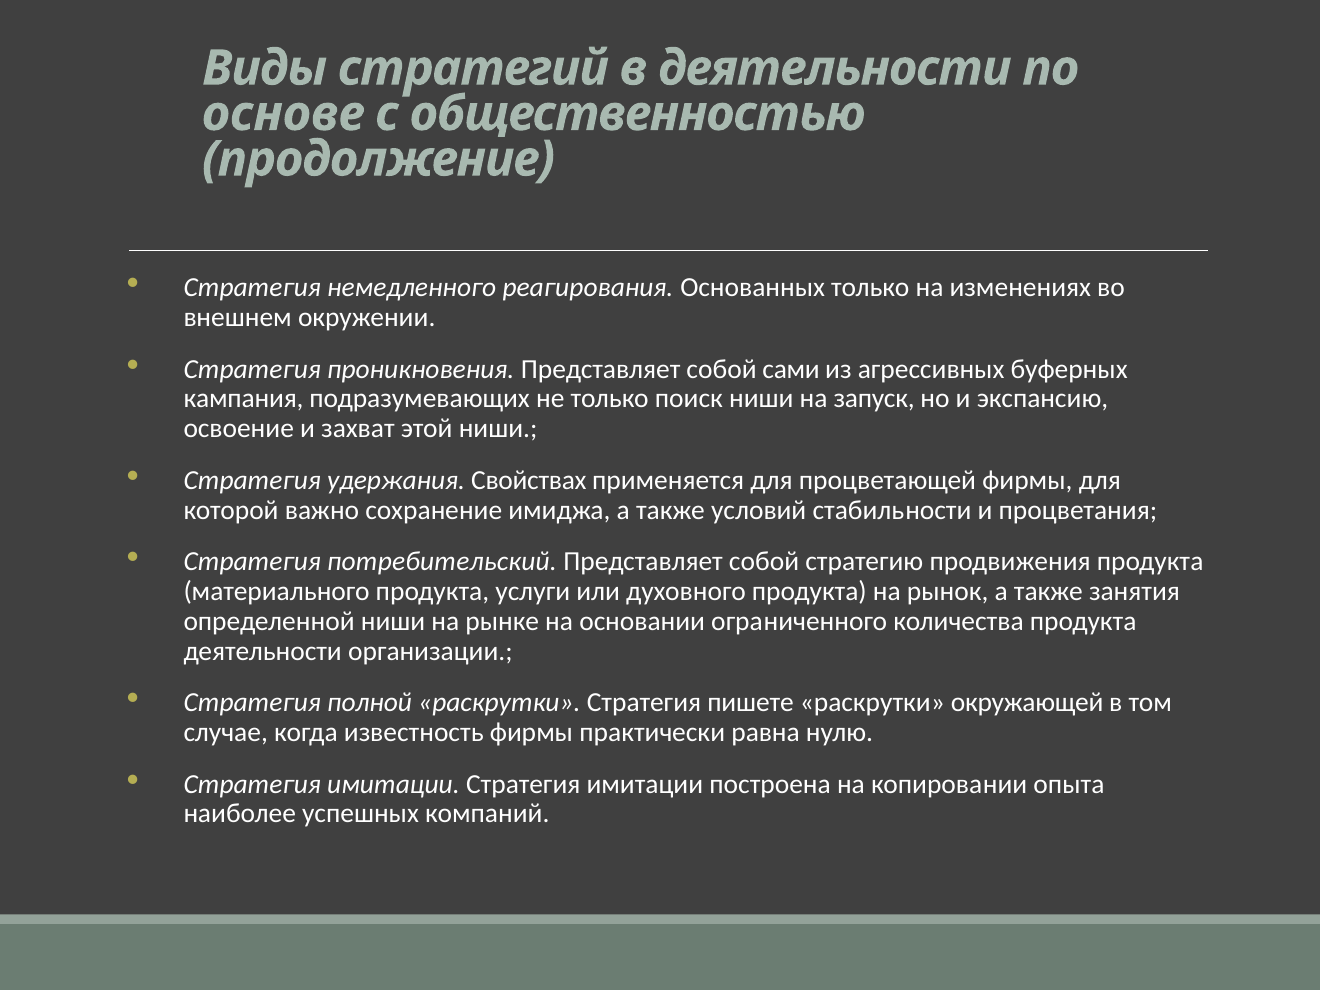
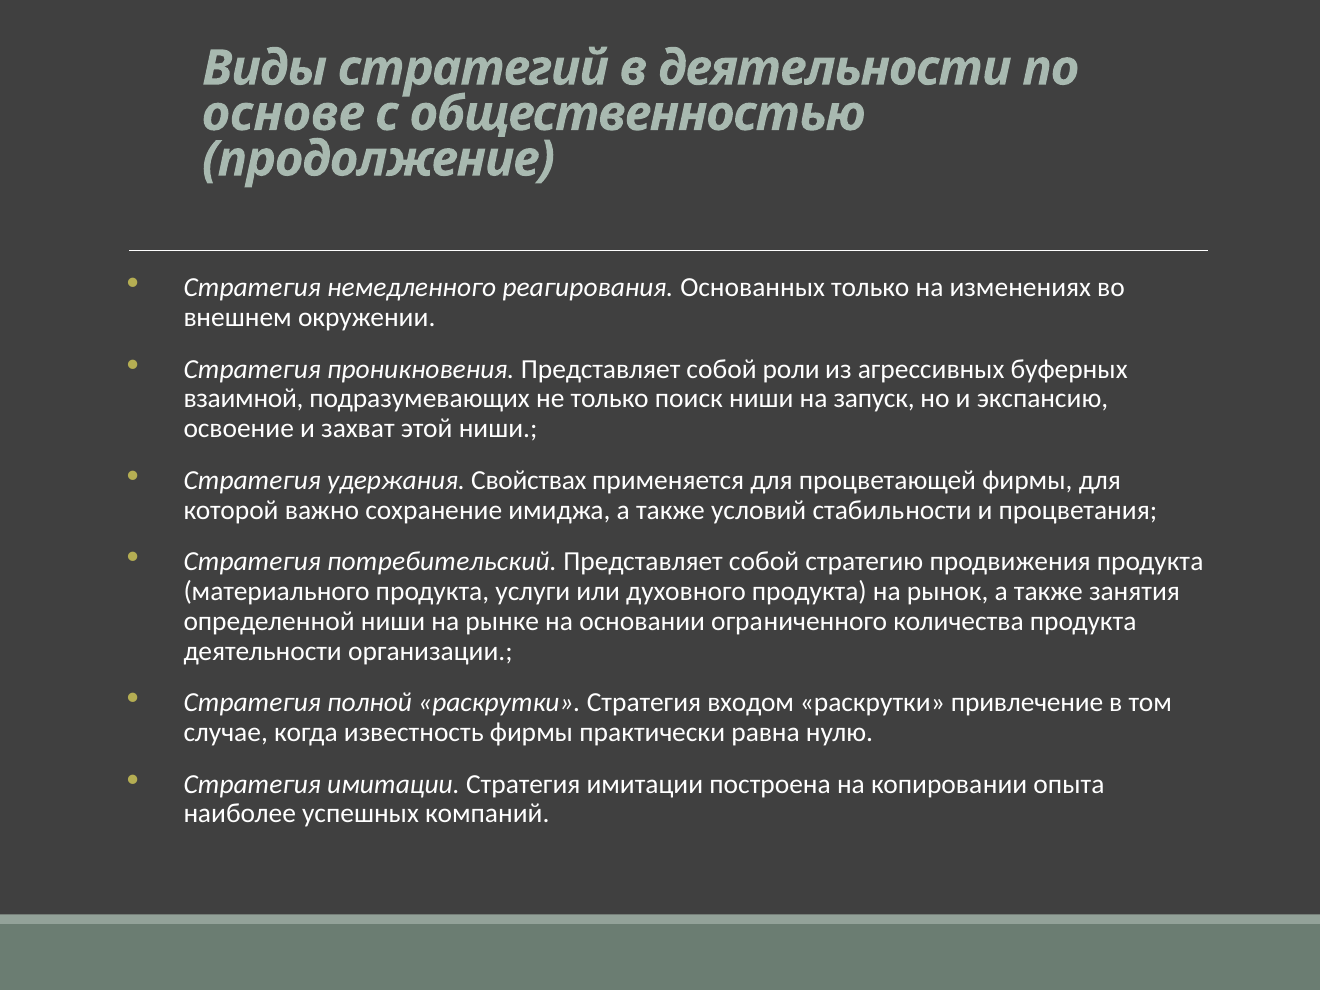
сами: сами -> роли
кампания: кампания -> взаимной
пишете: пишете -> входом
окружающей: окружающей -> привлечение
